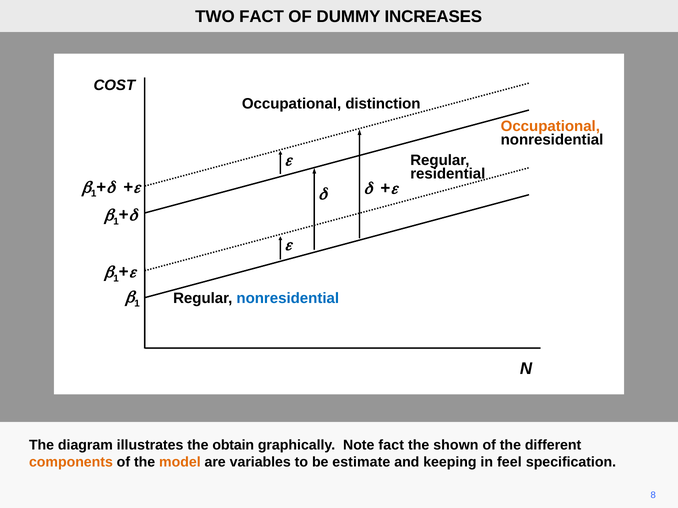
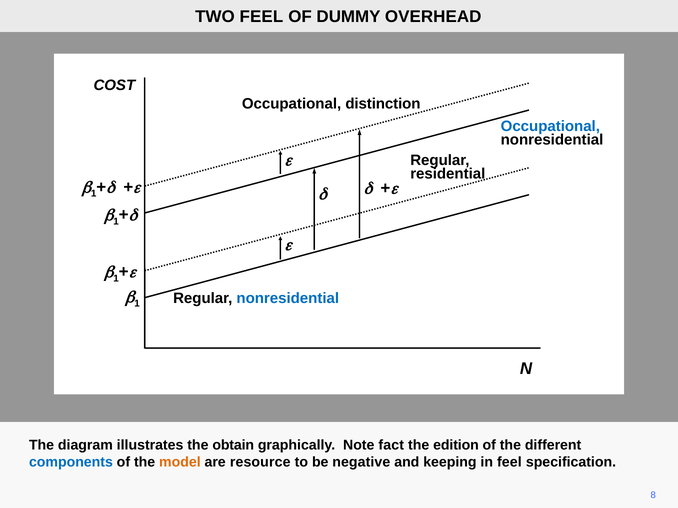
TWO FACT: FACT -> FEEL
INCREASES: INCREASES -> OVERHEAD
Occupational at (550, 126) colour: orange -> blue
shown: shown -> edition
components colour: orange -> blue
variables: variables -> resource
estimate: estimate -> negative
